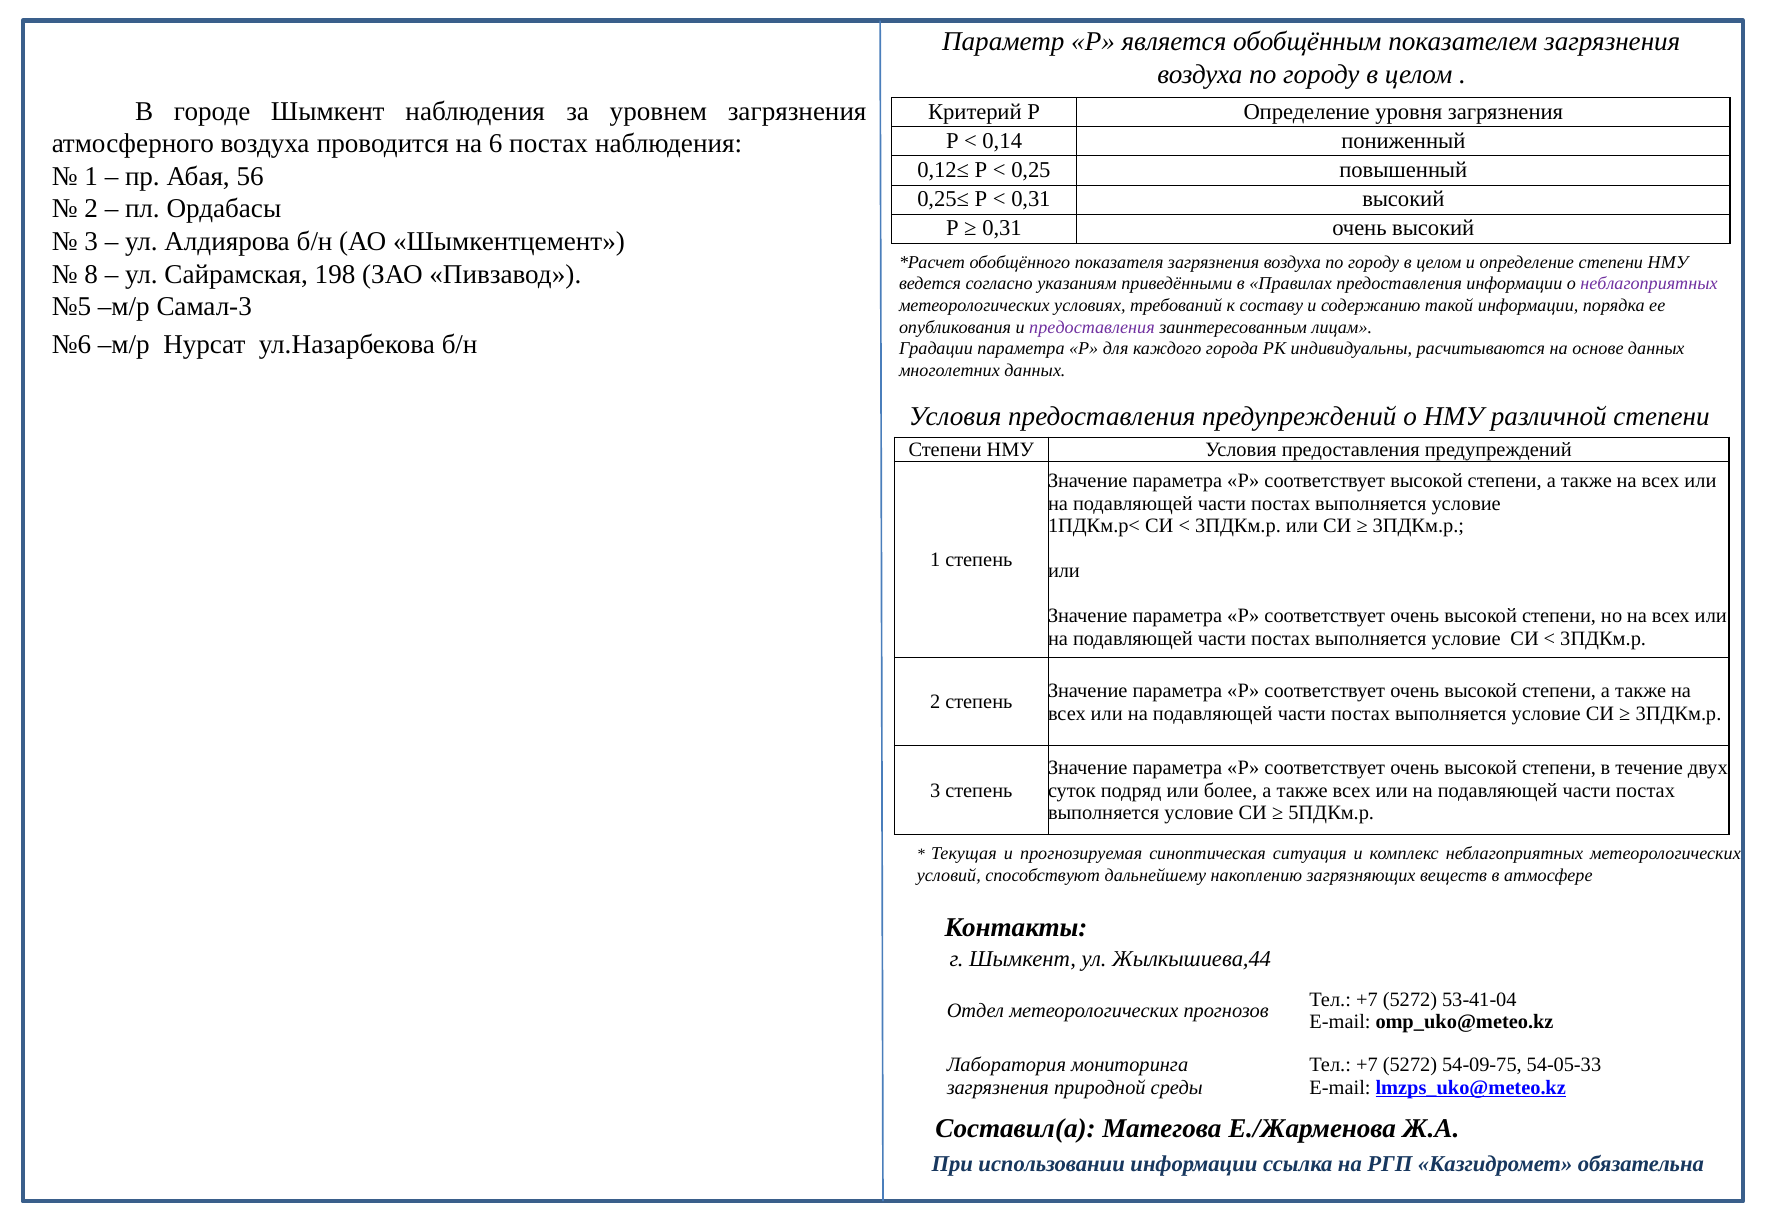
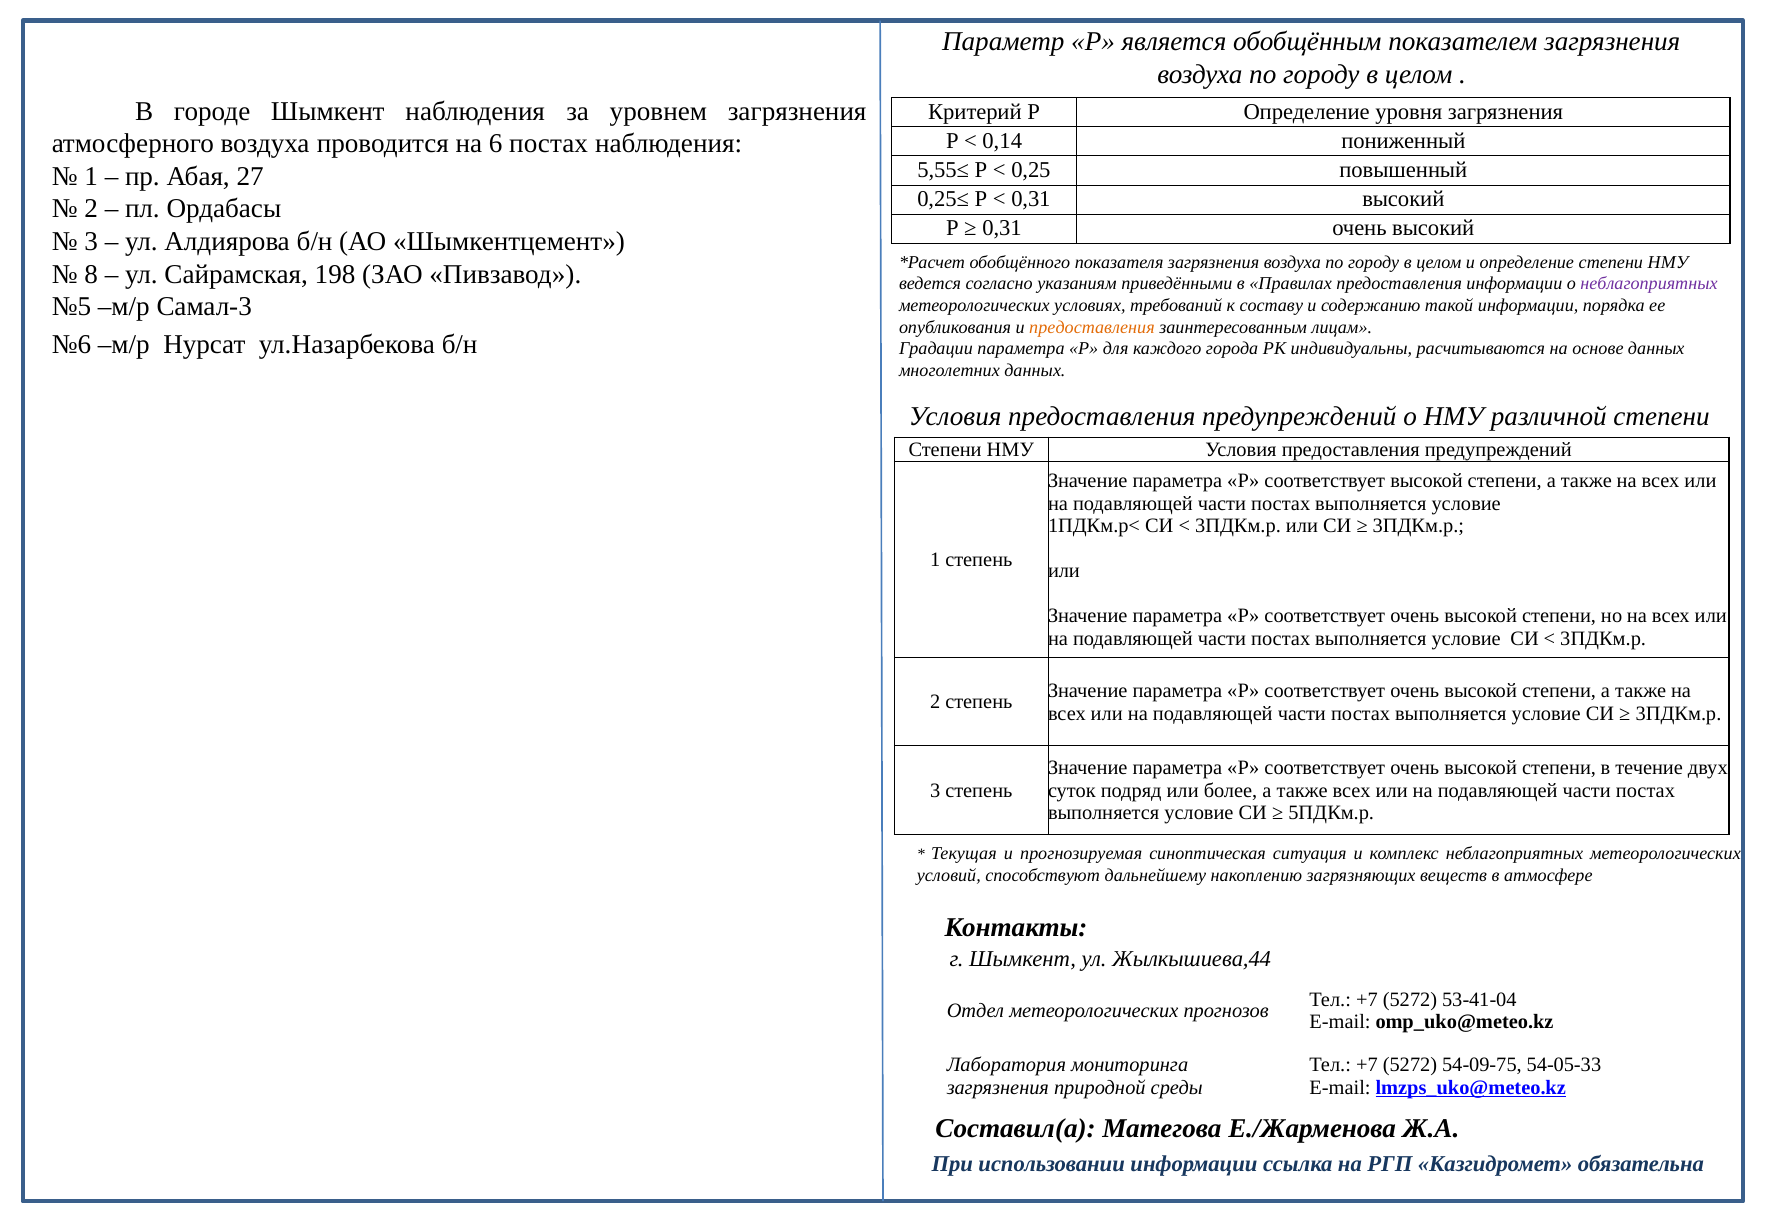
0,12≤: 0,12≤ -> 5,55≤
56: 56 -> 27
предоставления at (1092, 327) colour: purple -> orange
